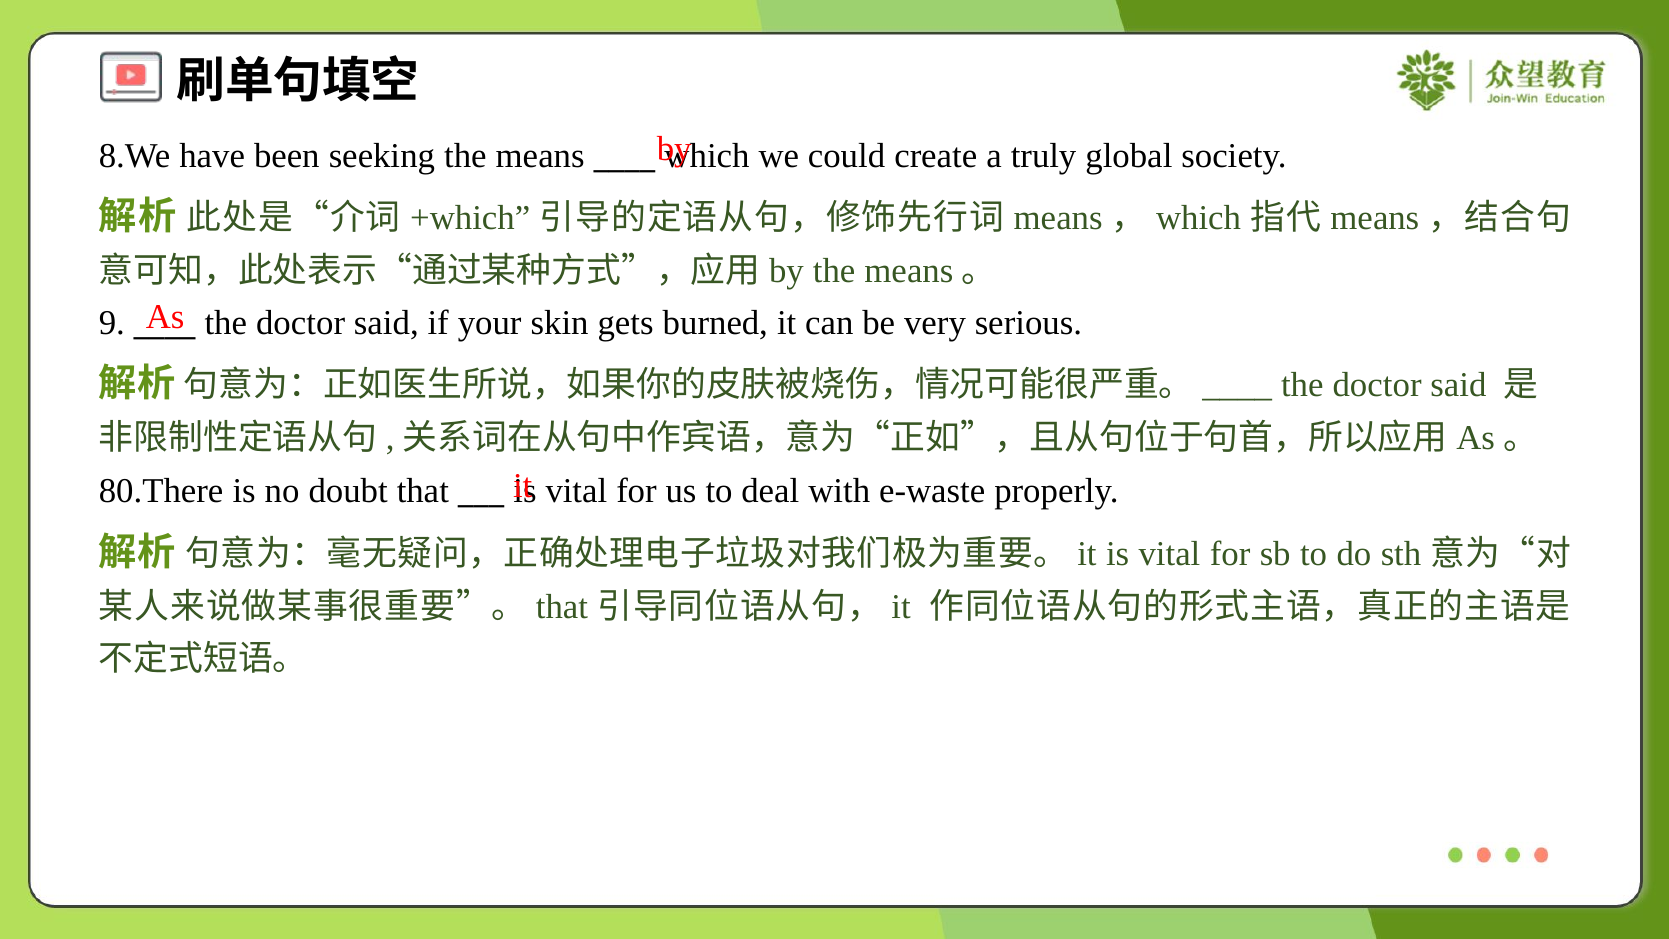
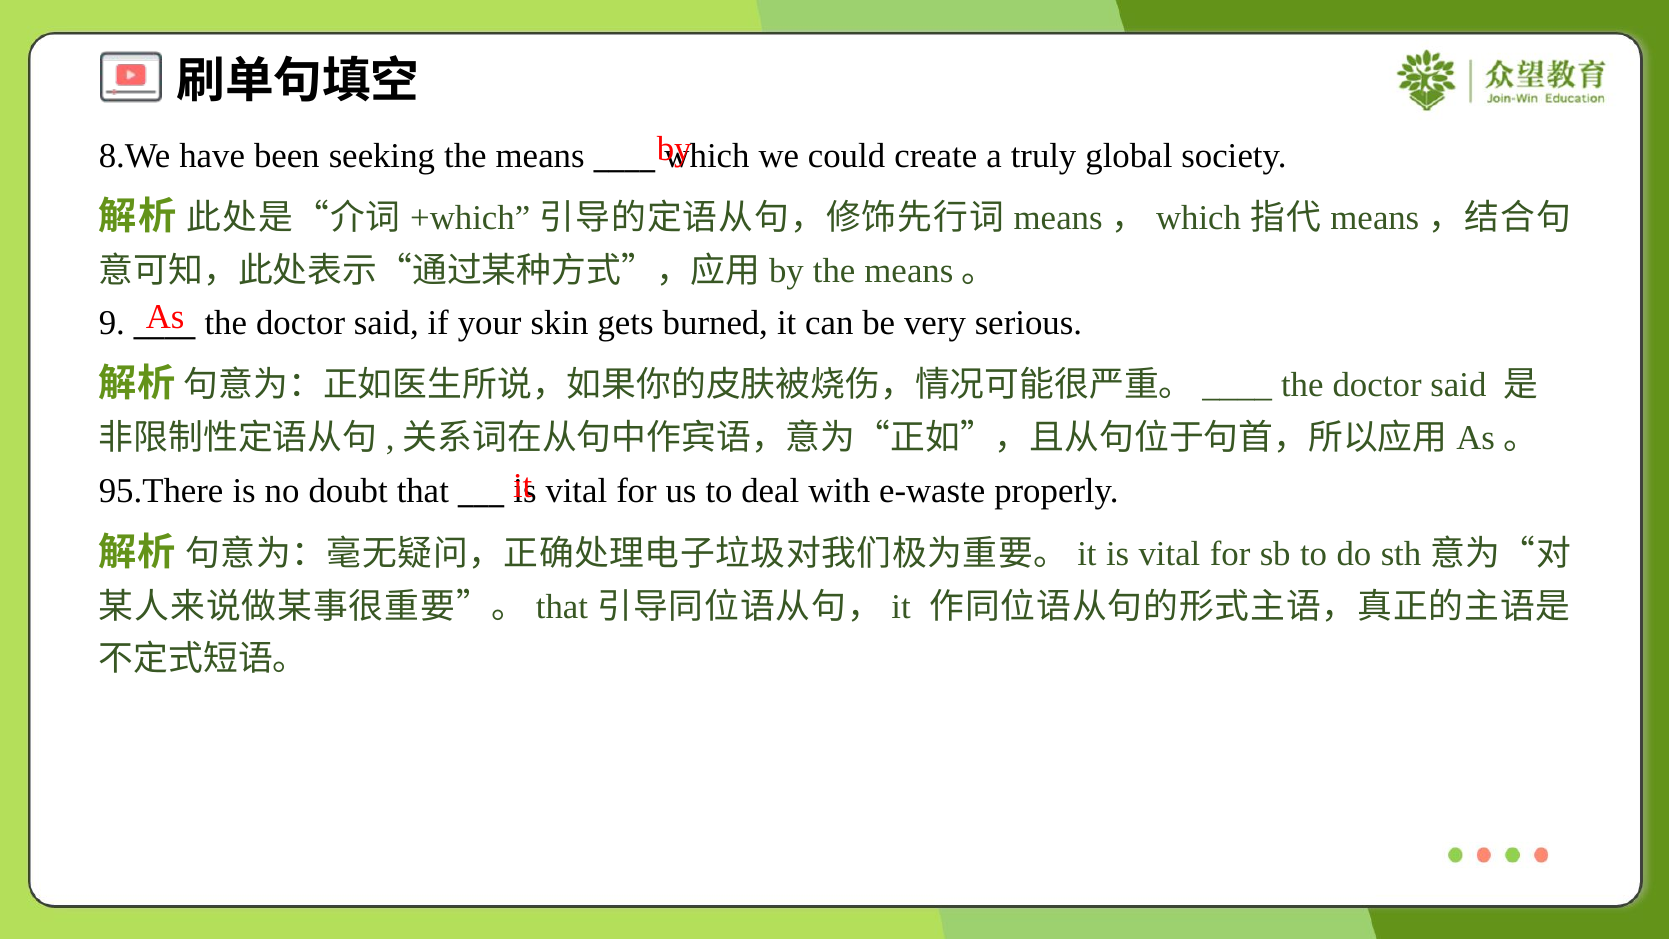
80.There: 80.There -> 95.There
